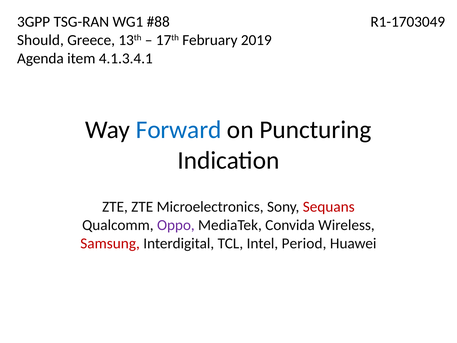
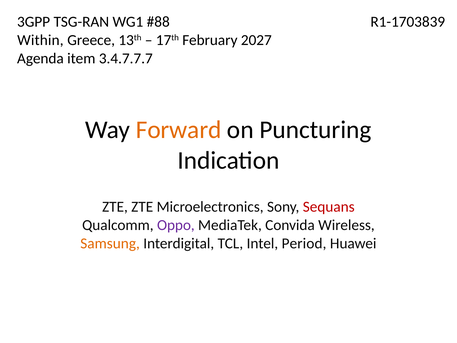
R1-1703049: R1-1703049 -> R1-1703839
Should: Should -> Within
2019: 2019 -> 2027
4.1.3.4.1: 4.1.3.4.1 -> 3.4.7.7.7
Forward colour: blue -> orange
Samsung colour: red -> orange
